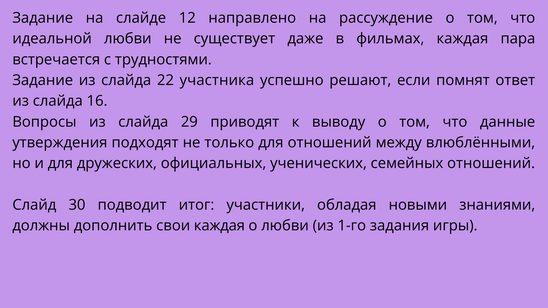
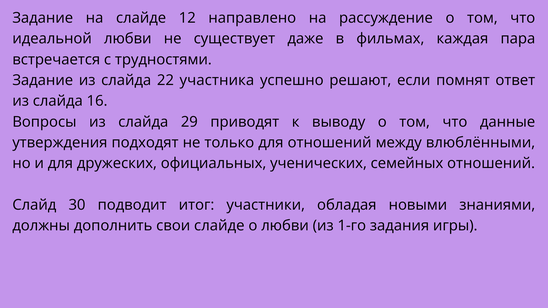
свои каждая: каждая -> слайде
